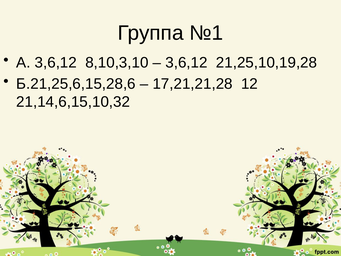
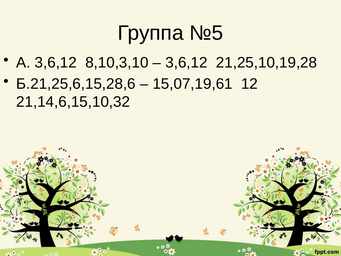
№1: №1 -> №5
17,21,21,28: 17,21,21,28 -> 15,07,19,61
